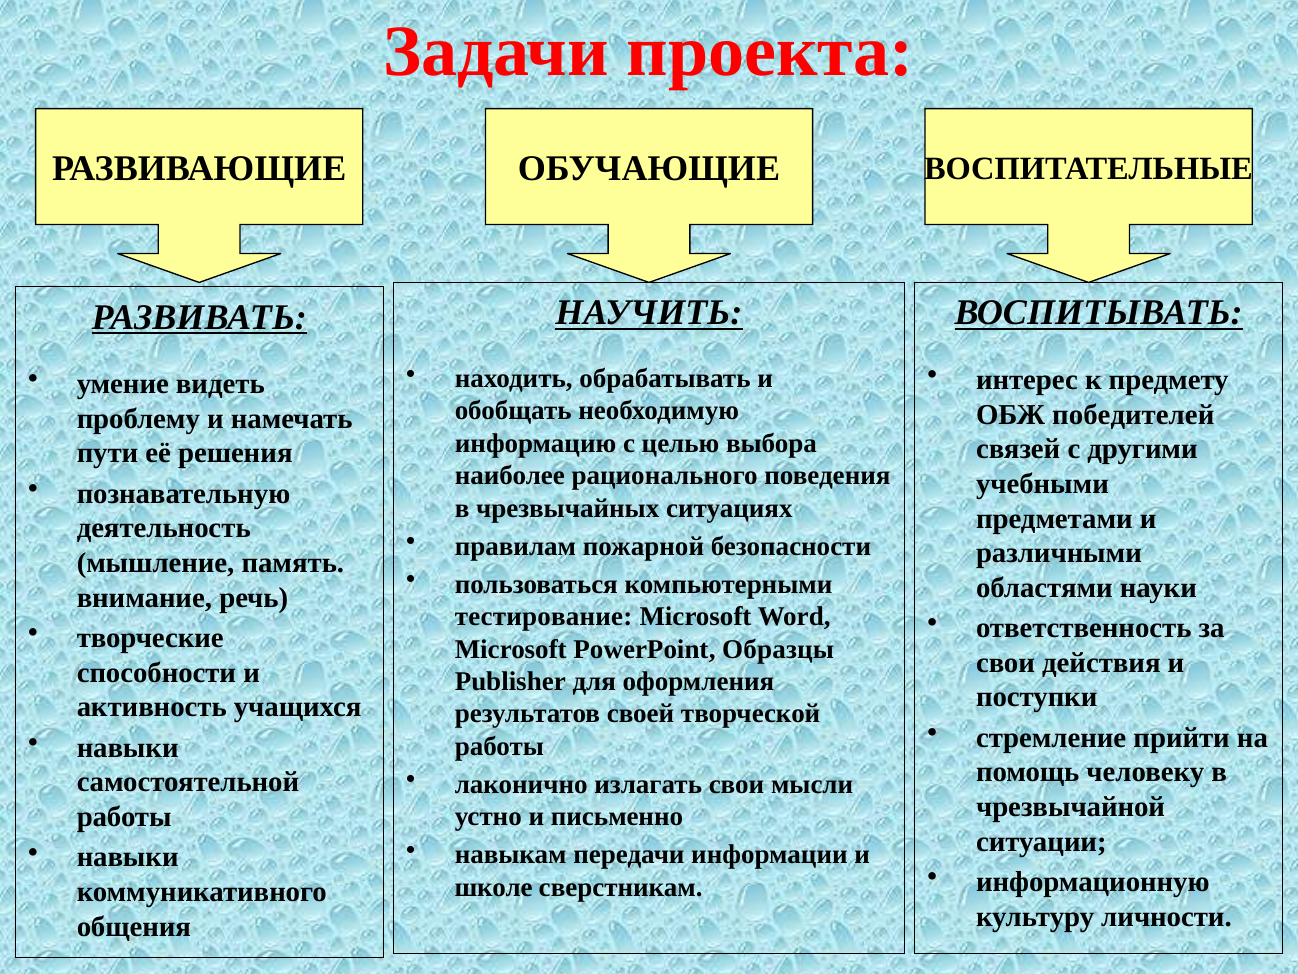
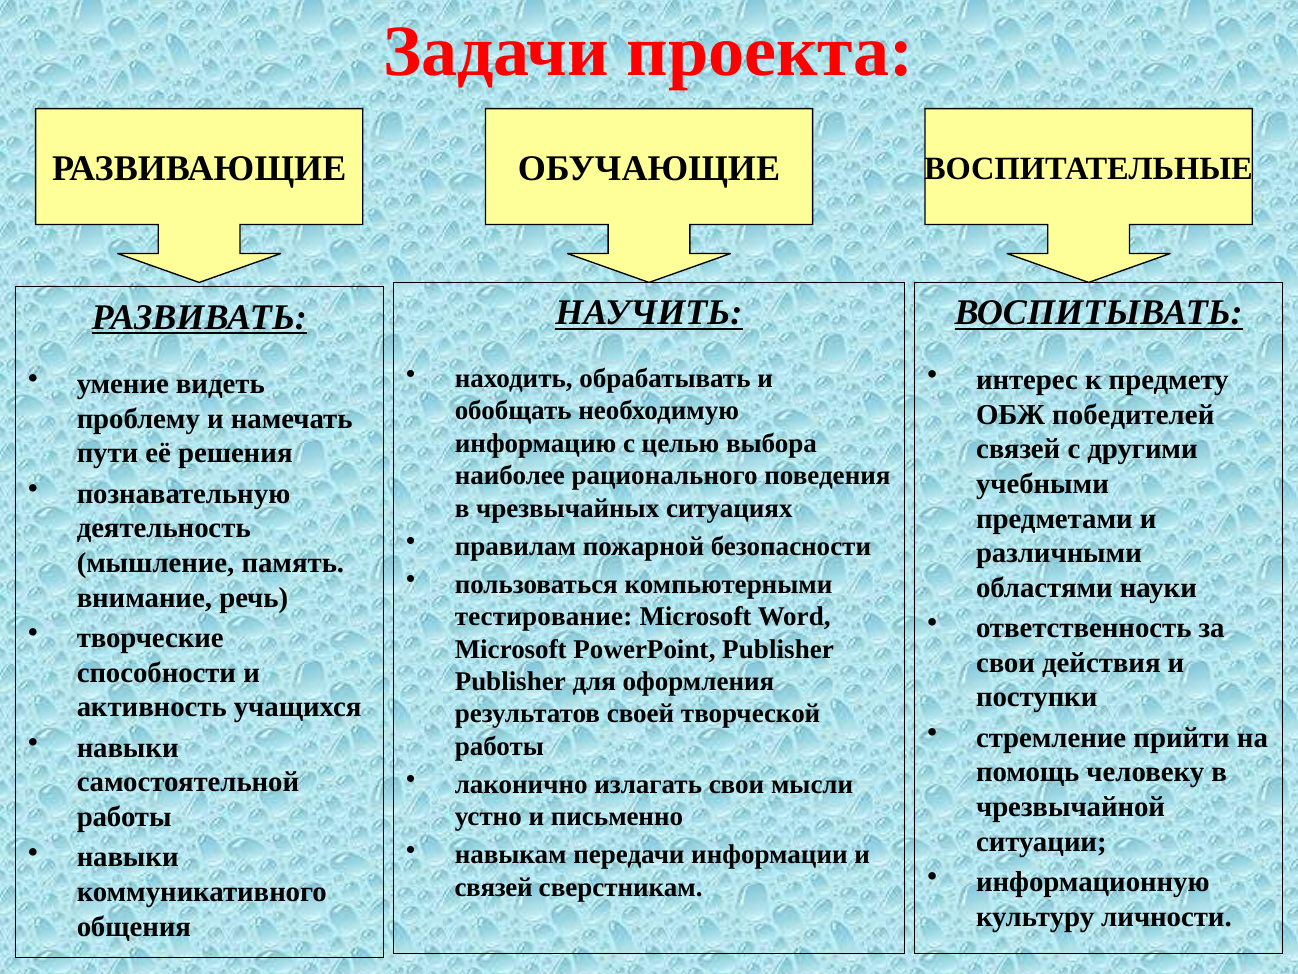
PowerPoint Образцы: Образцы -> Publisher
школе at (494, 887): школе -> связей
